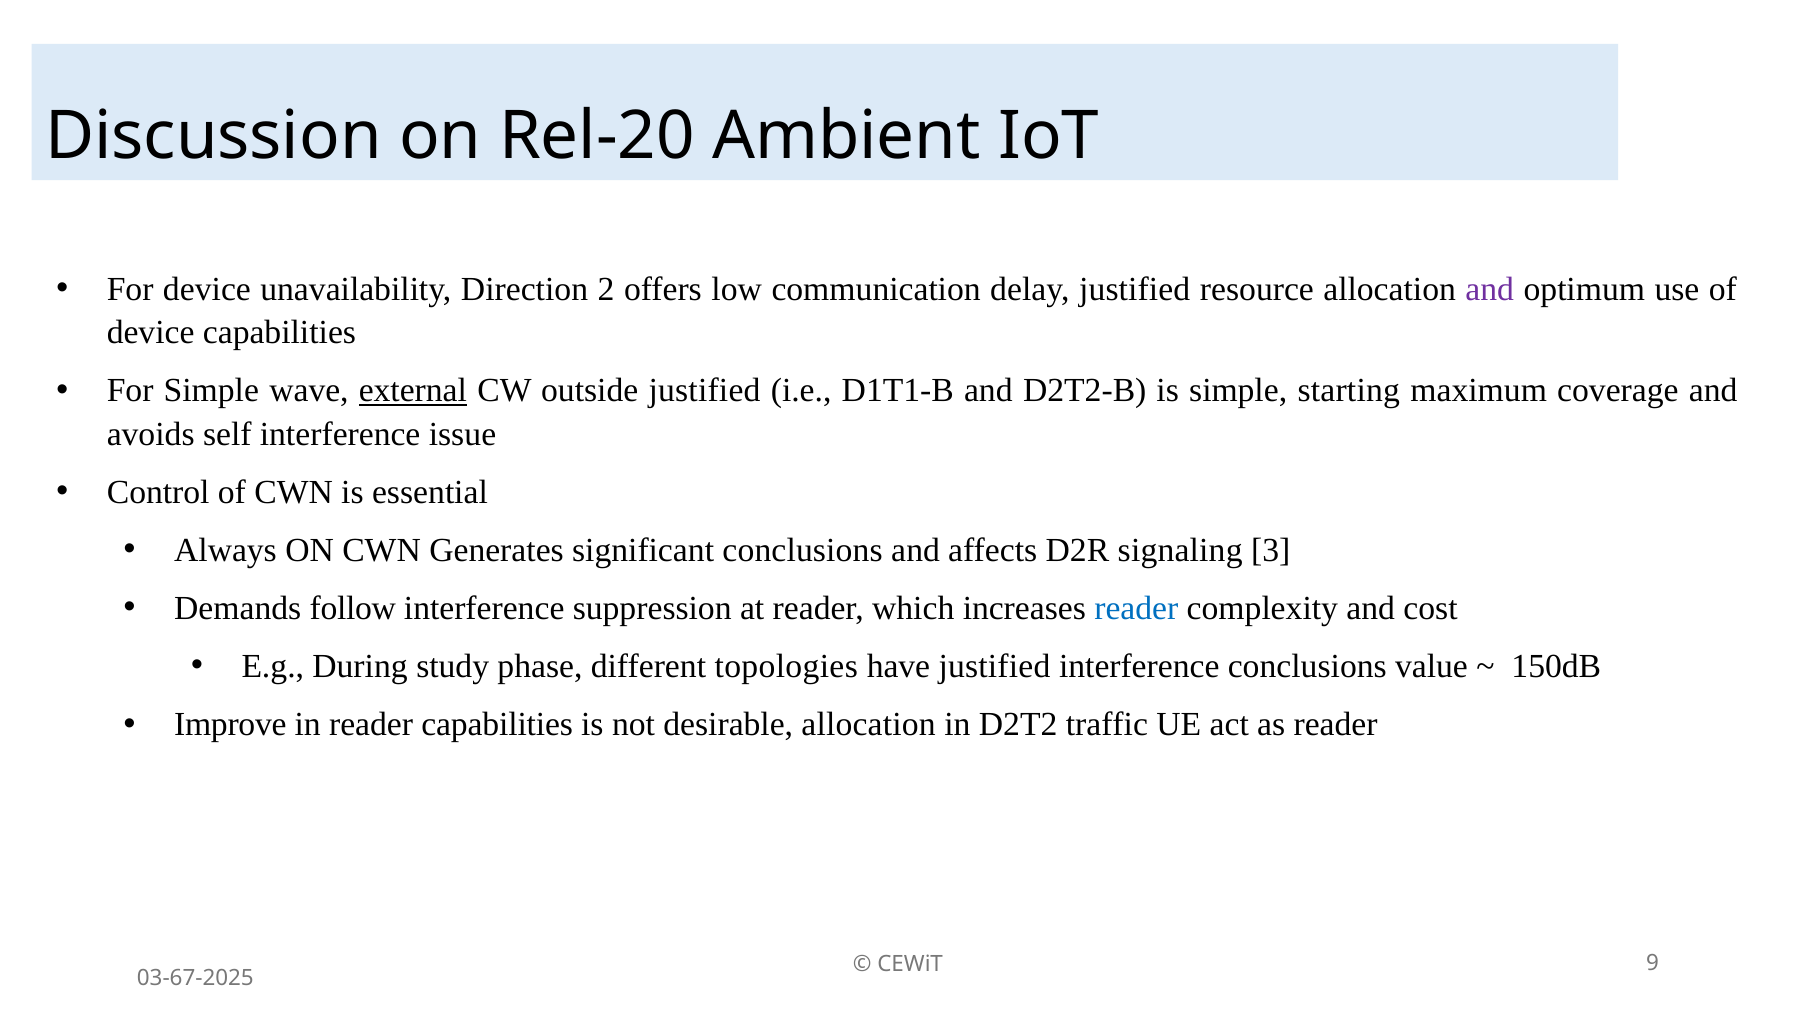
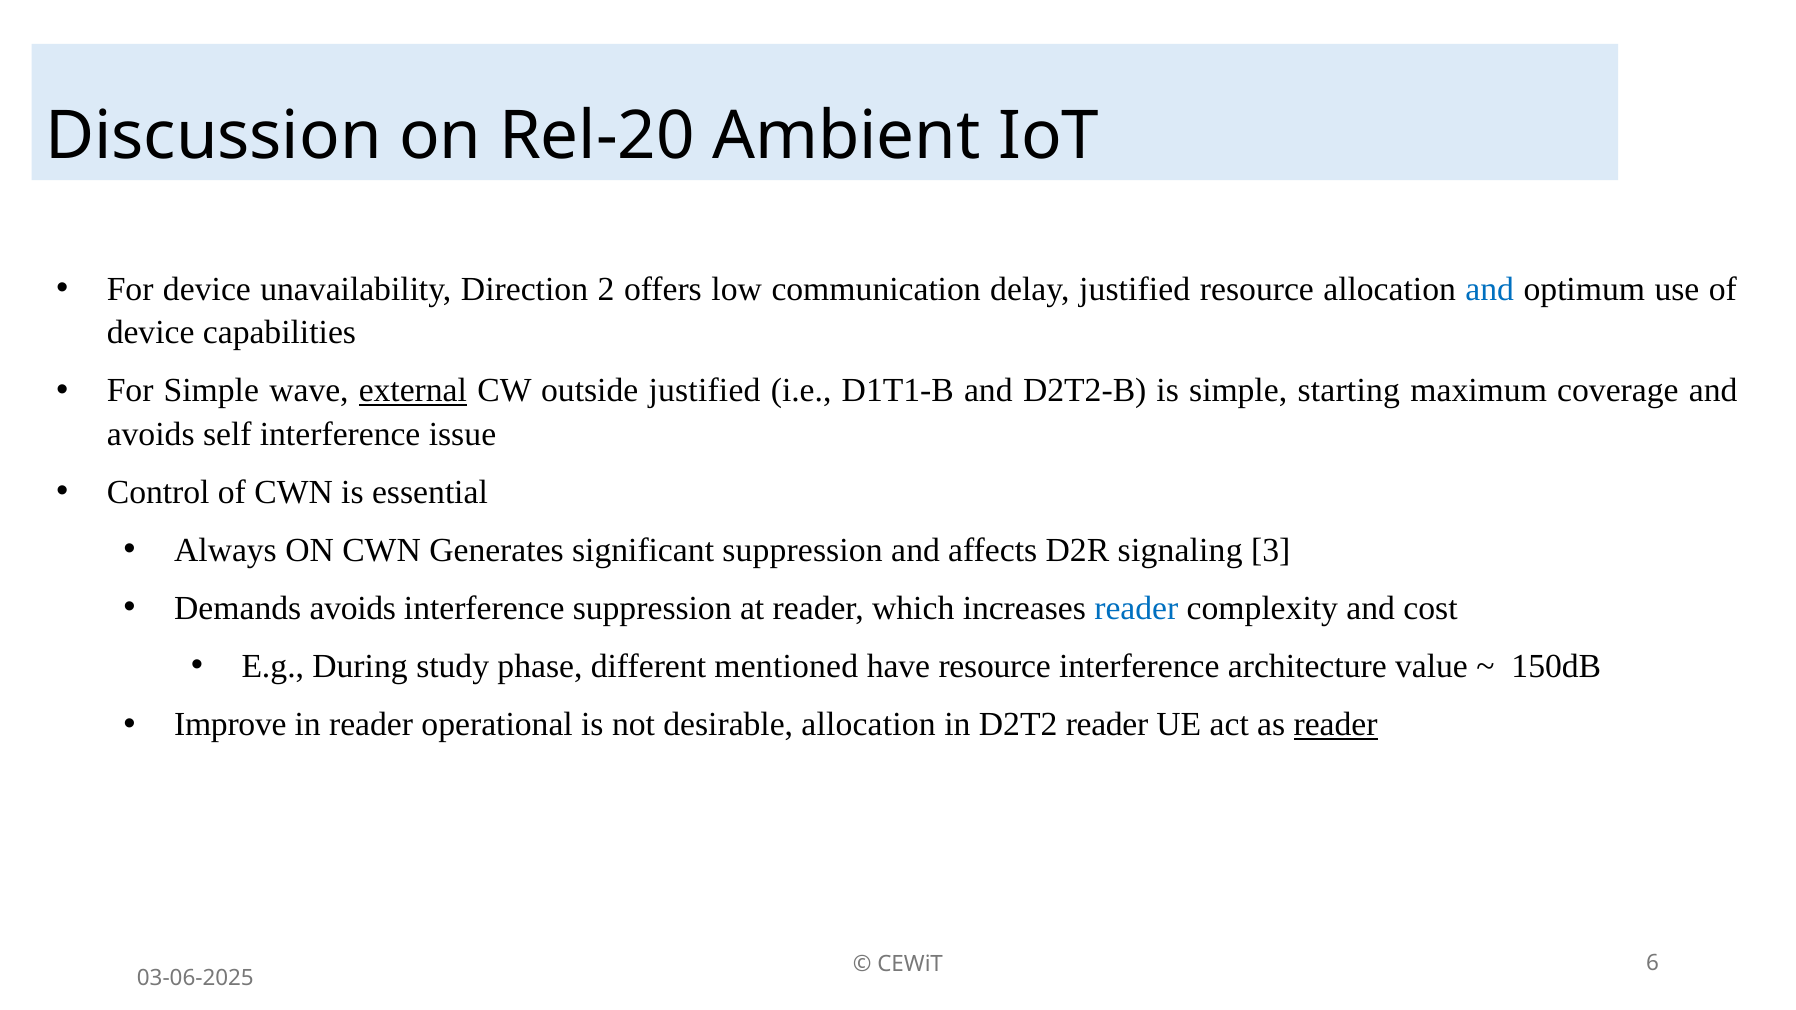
and at (1490, 289) colour: purple -> blue
significant conclusions: conclusions -> suppression
Demands follow: follow -> avoids
topologies: topologies -> mentioned
have justified: justified -> resource
interference conclusions: conclusions -> architecture
reader capabilities: capabilities -> operational
D2T2 traffic: traffic -> reader
reader at (1336, 725) underline: none -> present
9: 9 -> 6
03-67-2025: 03-67-2025 -> 03-06-2025
